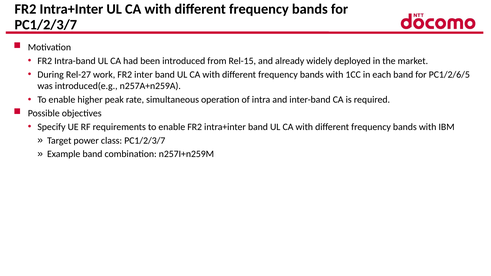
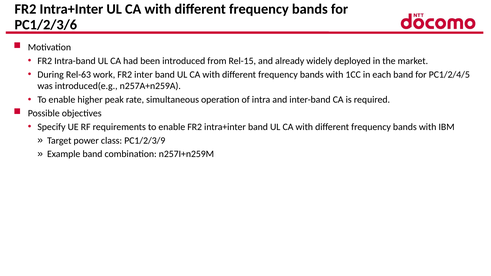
PC1/2/3/7 at (46, 25): PC1/2/3/7 -> PC1/2/3/6
Rel-27: Rel-27 -> Rel-63
PC1/2/6/5: PC1/2/6/5 -> PC1/2/4/5
class PC1/2/3/7: PC1/2/3/7 -> PC1/2/3/9
